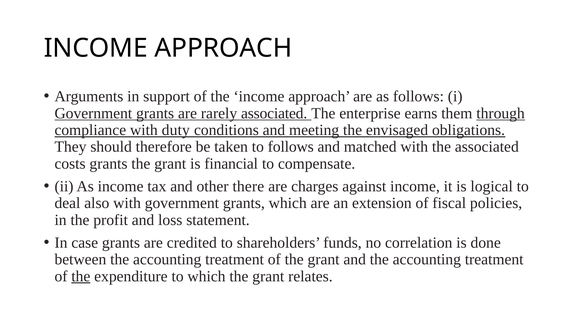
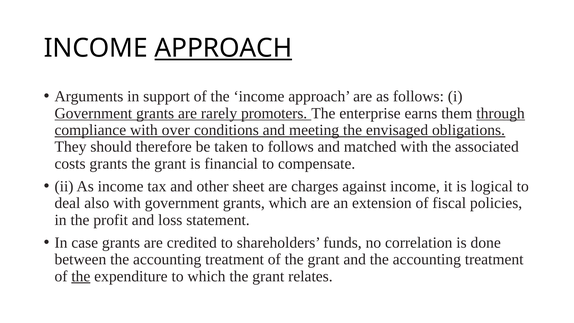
APPROACH at (223, 48) underline: none -> present
rarely associated: associated -> promoters
duty: duty -> over
there: there -> sheet
